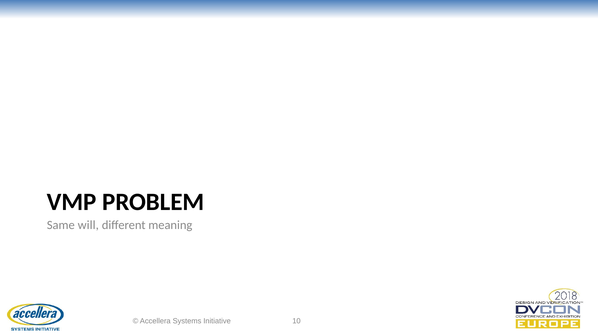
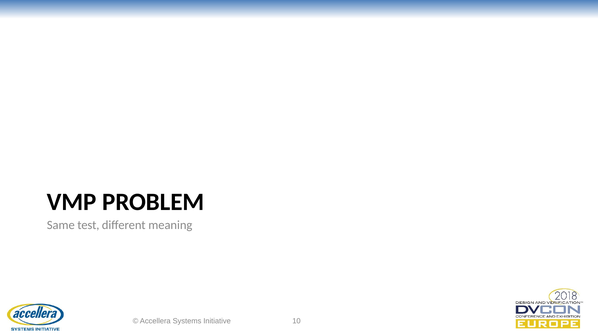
will: will -> test
